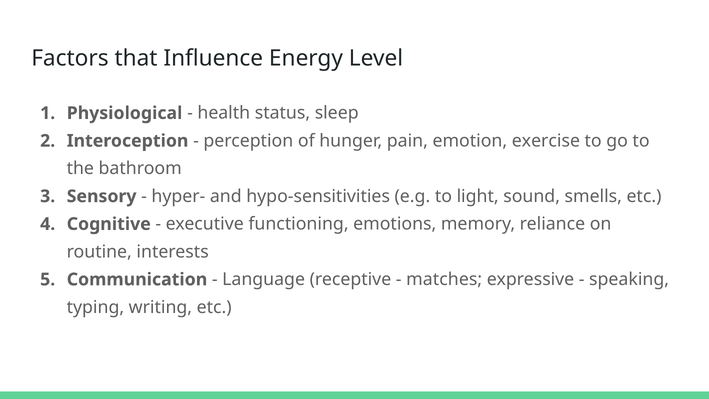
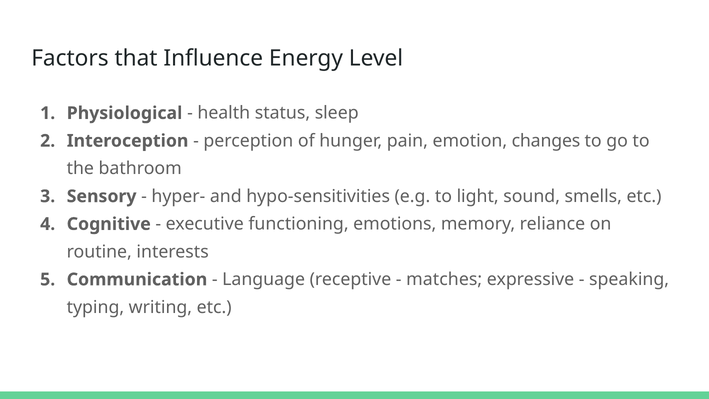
exercise: exercise -> changes
